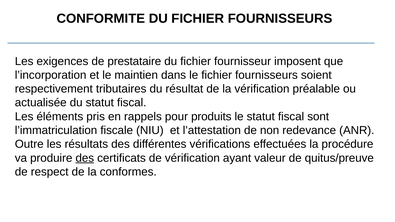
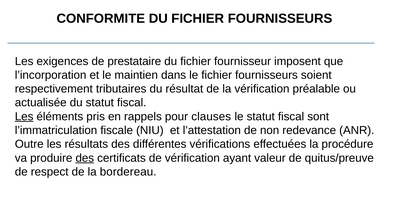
Les at (24, 117) underline: none -> present
produits: produits -> clauses
conformes: conformes -> bordereau
